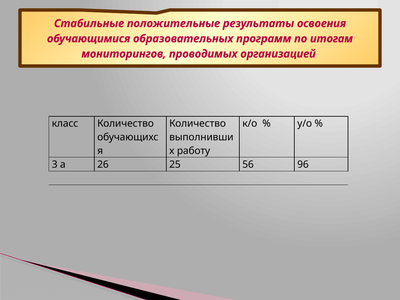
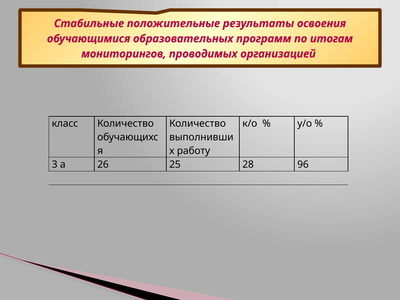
56: 56 -> 28
